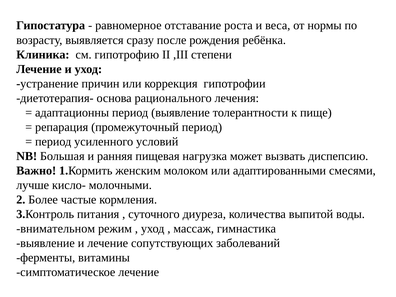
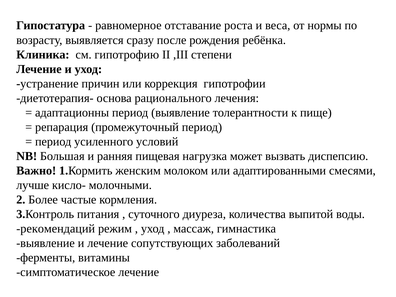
внимательном: внимательном -> рекомендаций
